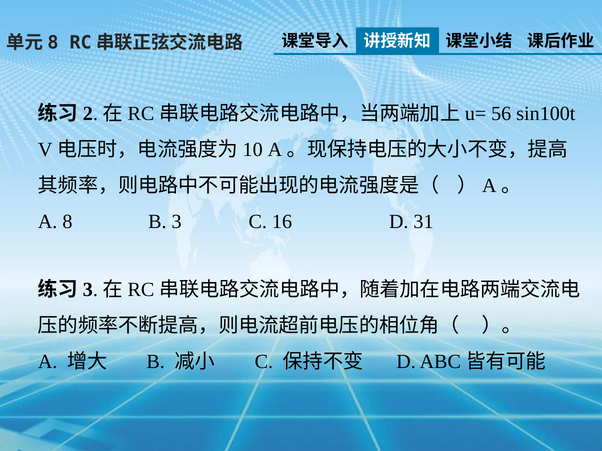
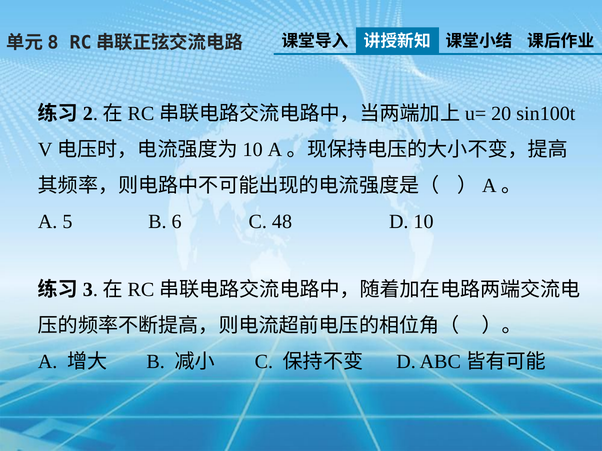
56: 56 -> 20
8: 8 -> 5
3: 3 -> 6
16: 16 -> 48
31: 31 -> 10
